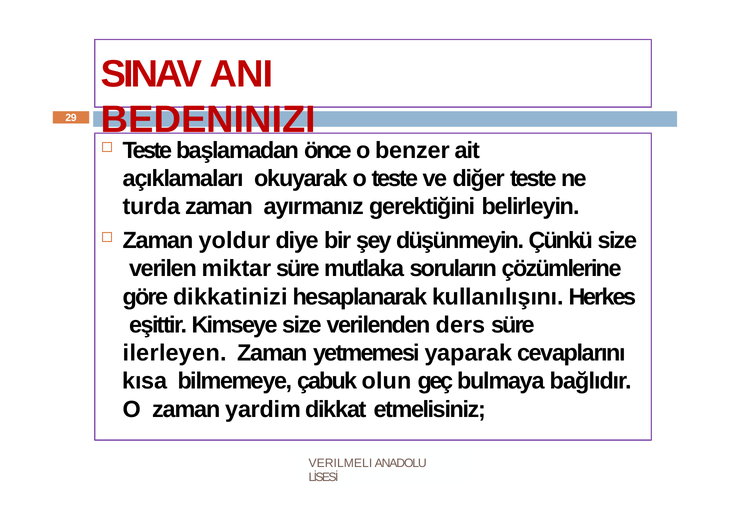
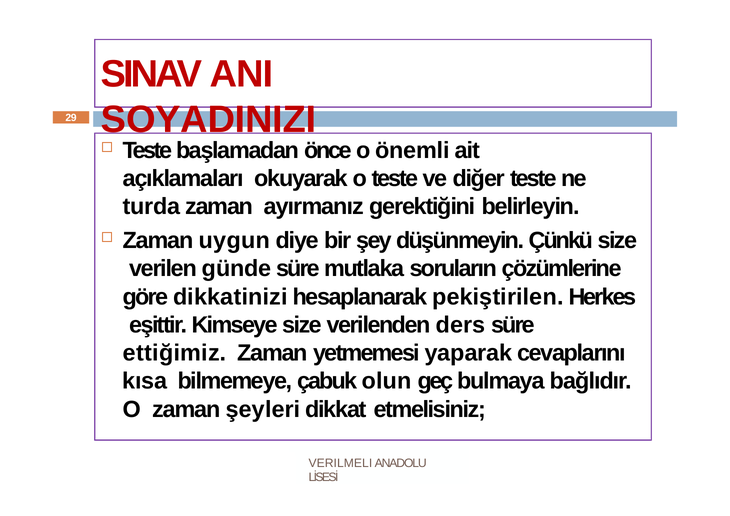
BEDENINIZI: BEDENINIZI -> SOYADINIZI
benzer: benzer -> önemli
yoldur: yoldur -> uygun
miktar: miktar -> günde
kullanılışını: kullanılışını -> pekiştirilen
ilerleyen: ilerleyen -> ettiğimiz
yardim: yardim -> şeyleri
